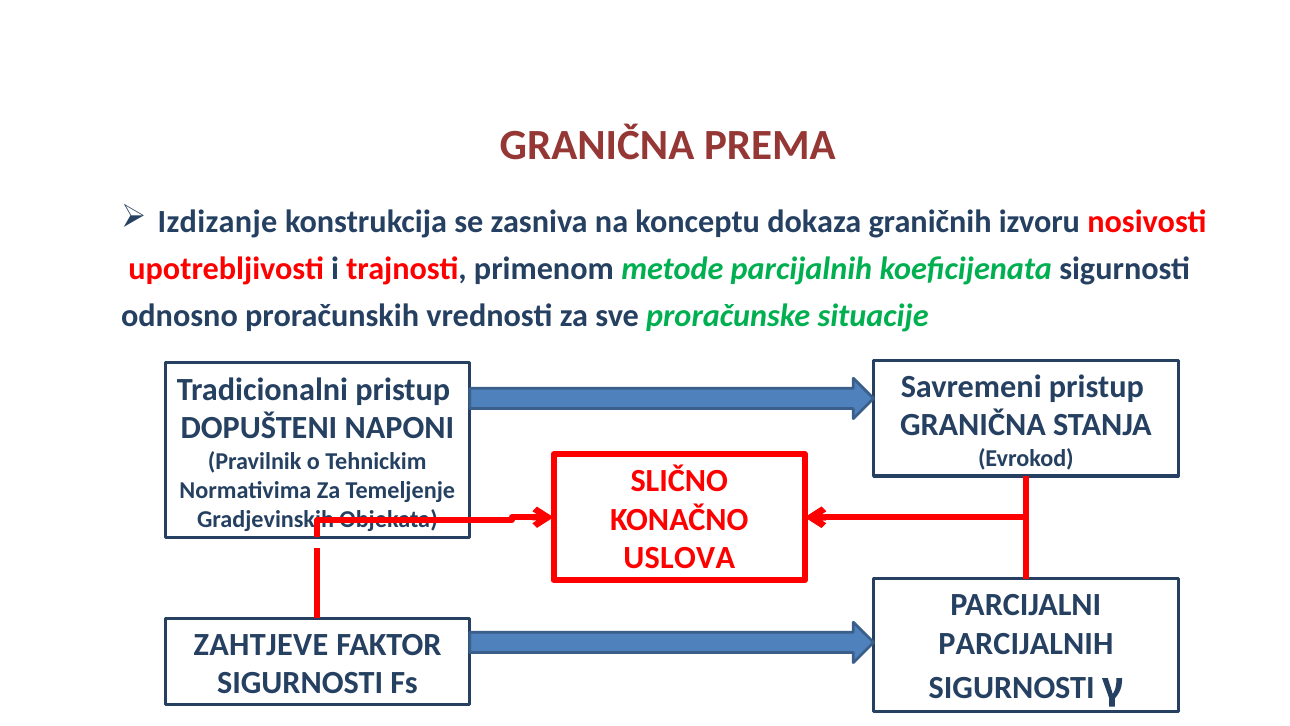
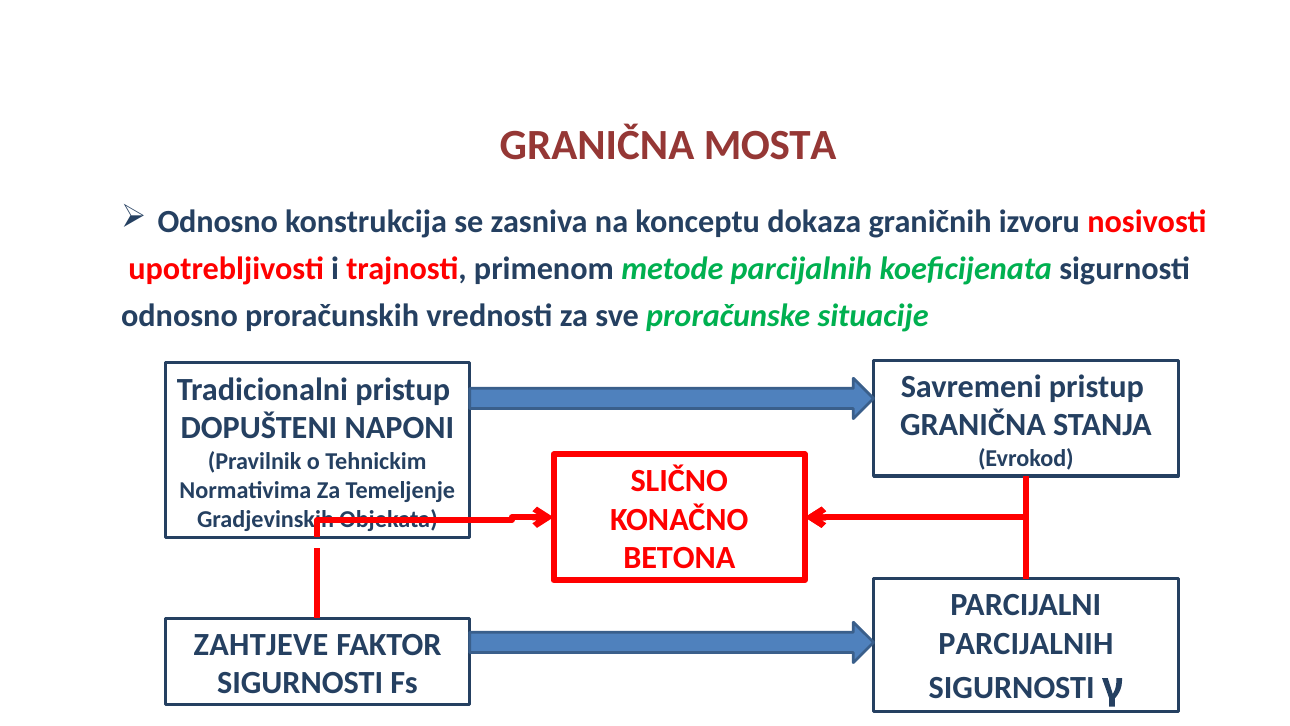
PREMA: PREMA -> MOSTA
Izdizanje at (217, 222): Izdizanje -> Odnosno
USLOVA: USLOVA -> BETONA
